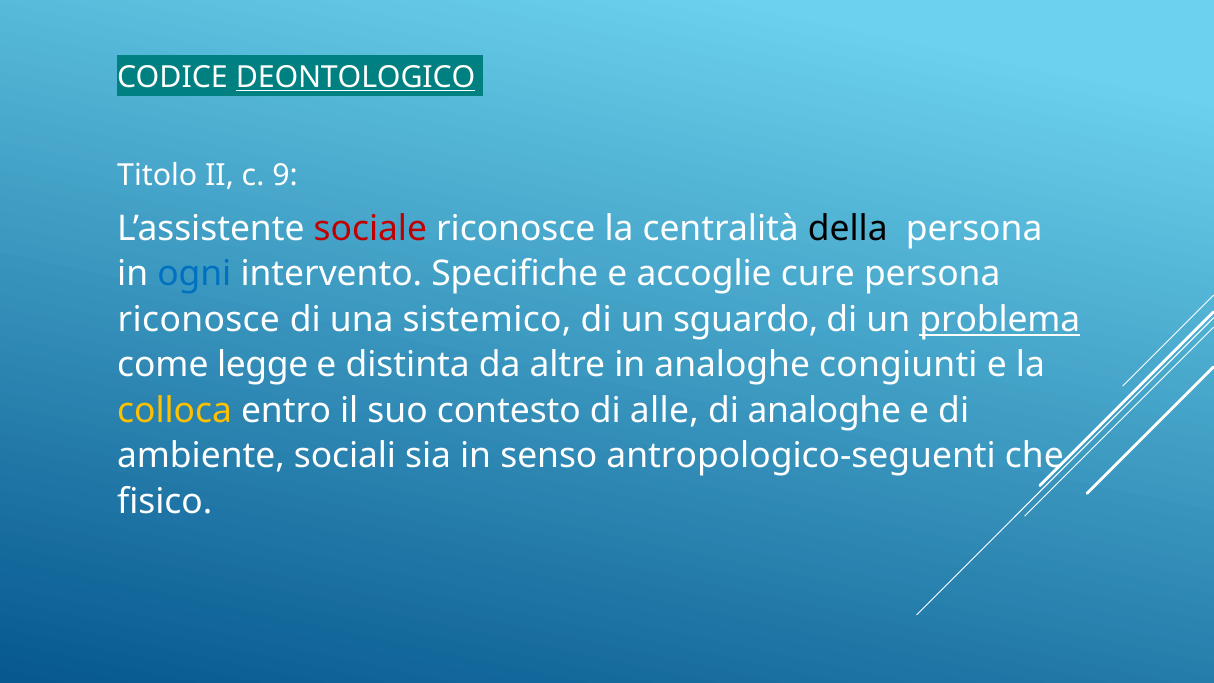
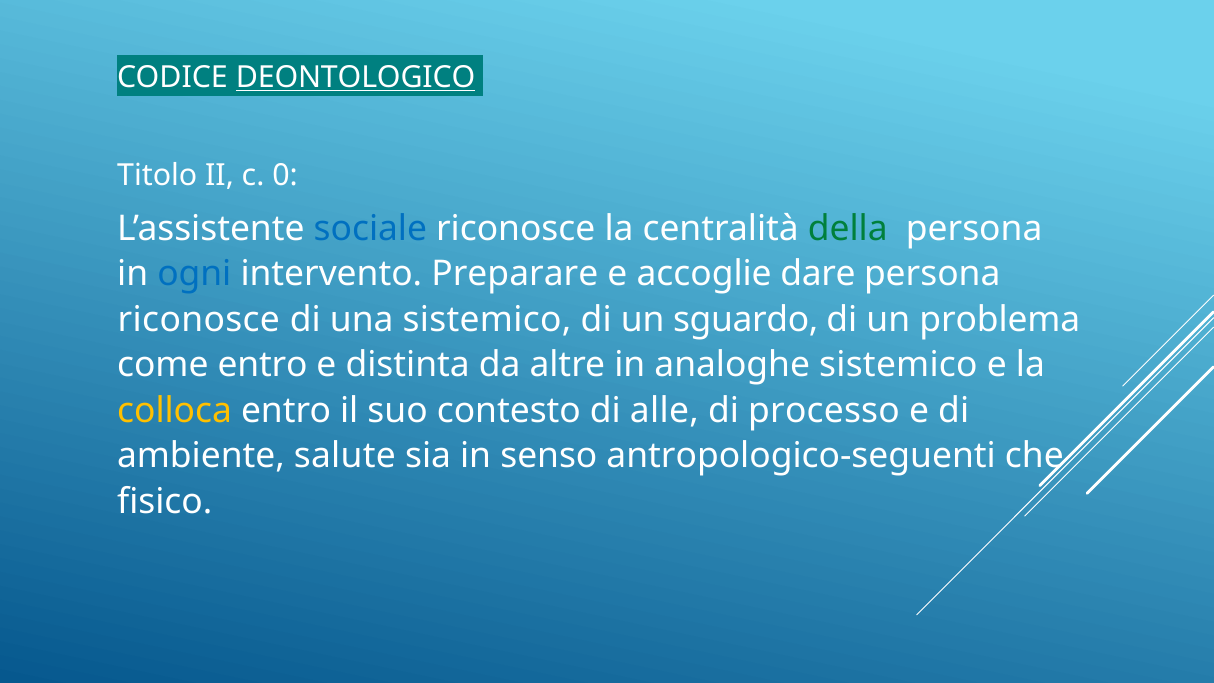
9: 9 -> 0
sociale colour: red -> blue
della colour: black -> green
Specifiche: Specifiche -> Preparare
cure: cure -> dare
problema underline: present -> none
come legge: legge -> entro
analoghe congiunti: congiunti -> sistemico
di analoghe: analoghe -> processo
sociali: sociali -> salute
